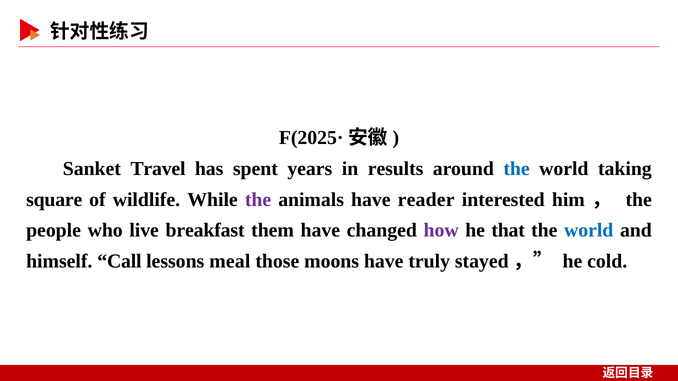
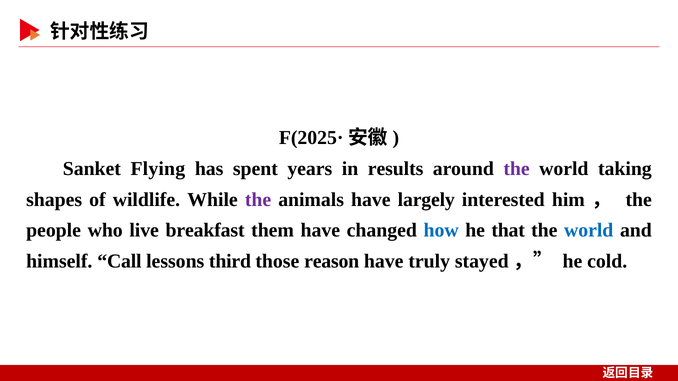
Travel: Travel -> Flying
the at (517, 169) colour: blue -> purple
square: square -> shapes
reader: reader -> largely
how colour: purple -> blue
meal: meal -> third
moons: moons -> reason
